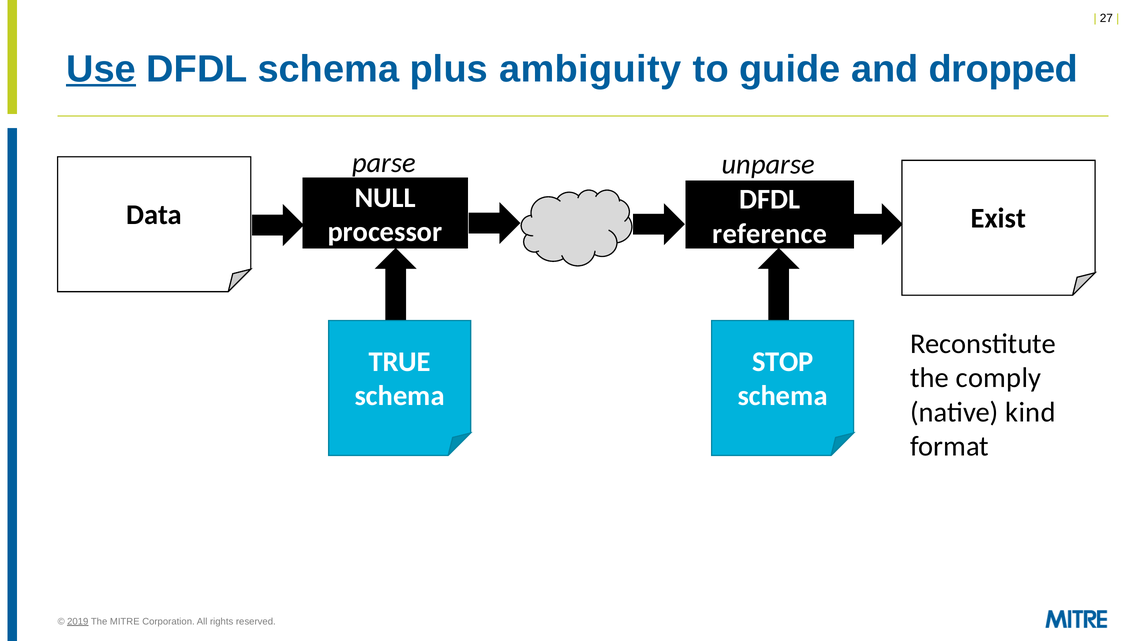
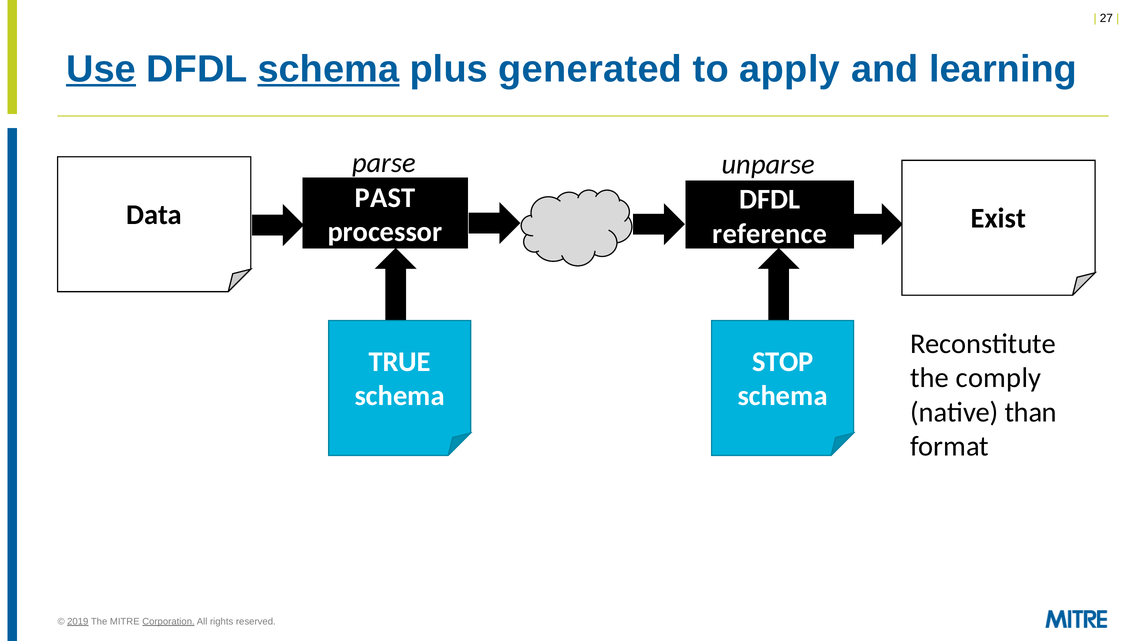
schema at (328, 69) underline: none -> present
ambiguity: ambiguity -> generated
guide: guide -> apply
dropped: dropped -> learning
NULL: NULL -> PAST
kind: kind -> than
Corporation underline: none -> present
